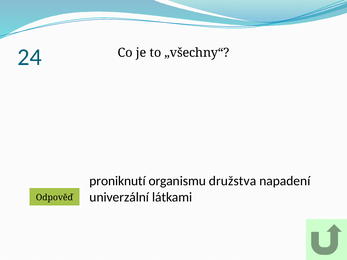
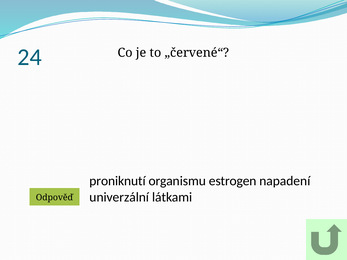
„všechny“: „všechny“ -> „červené“
družstva: družstva -> estrogen
